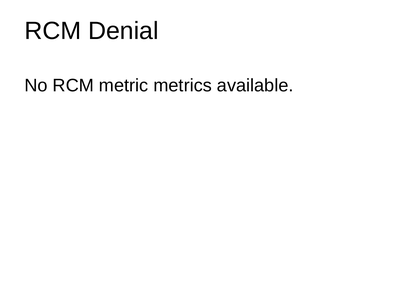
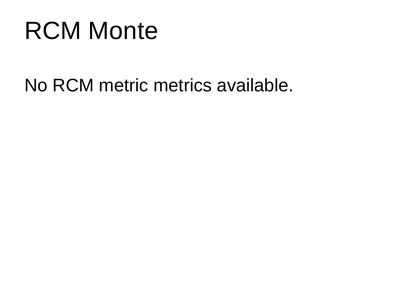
Denial: Denial -> Monte
